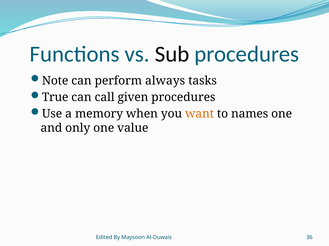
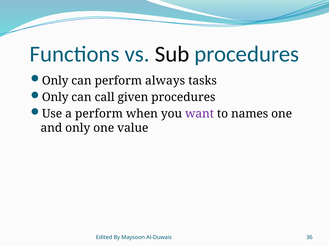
Note at (55, 81): Note -> Only
True at (55, 97): True -> Only
a memory: memory -> perform
want colour: orange -> purple
